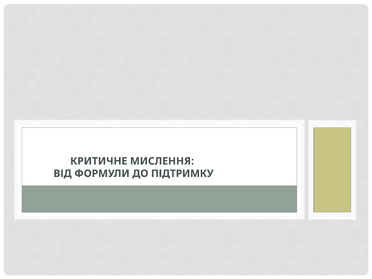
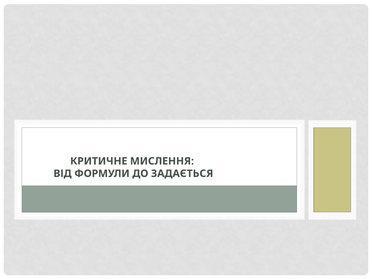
ПІДТРИМКУ: ПІДТРИМКУ -> ЗАДАЄТЬСЯ
